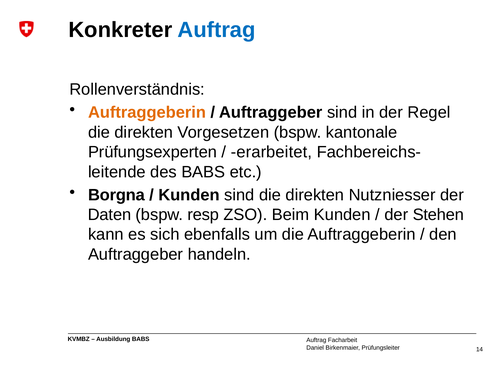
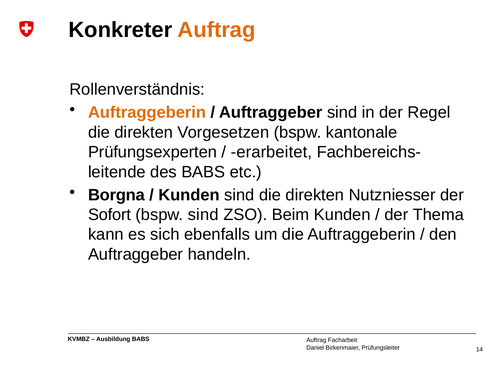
Auftrag at (217, 30) colour: blue -> orange
Daten: Daten -> Sofort
bspw resp: resp -> sind
Stehen: Stehen -> Thema
